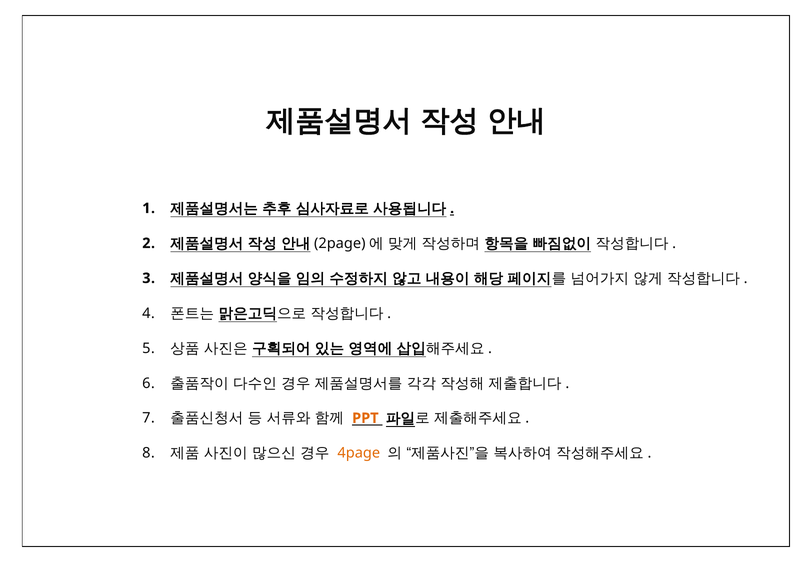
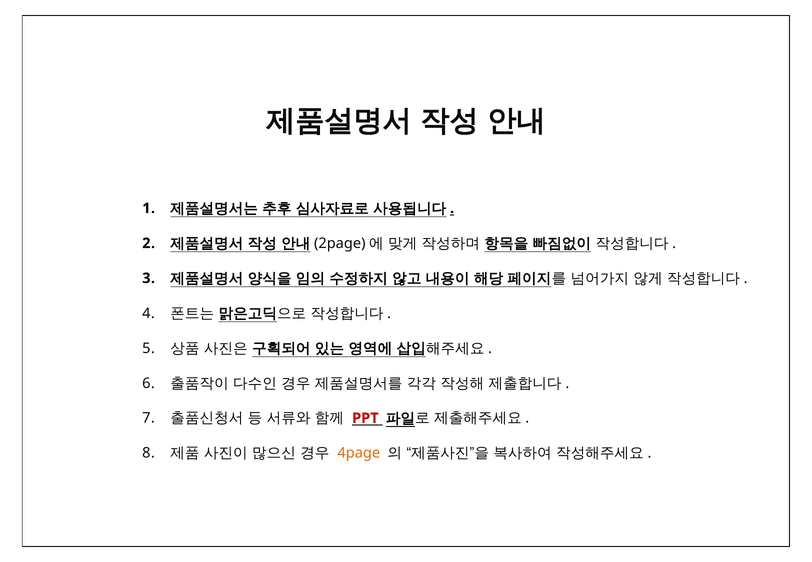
PPT colour: orange -> red
